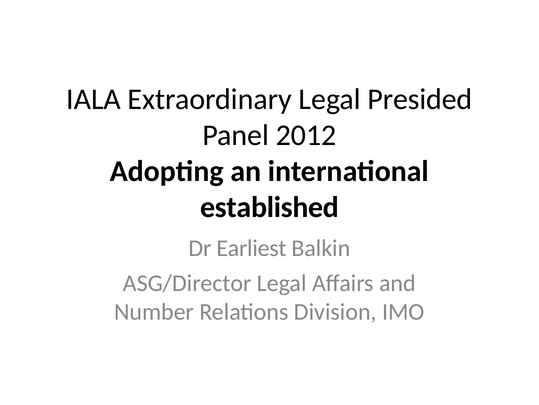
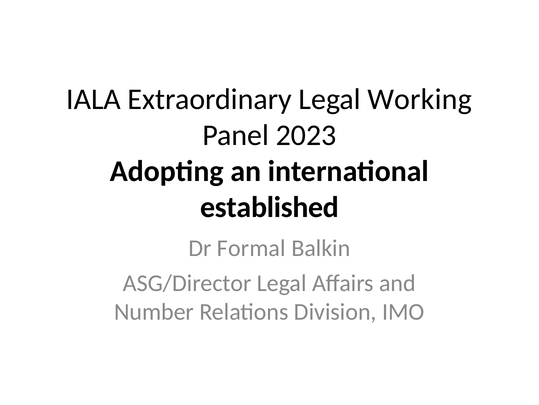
Presided: Presided -> Working
2012: 2012 -> 2023
Earliest: Earliest -> Formal
